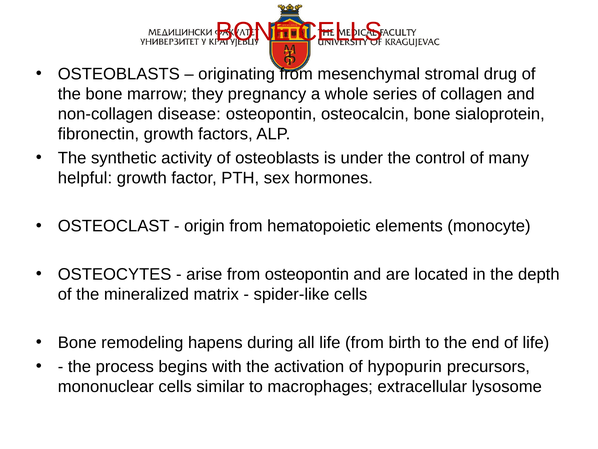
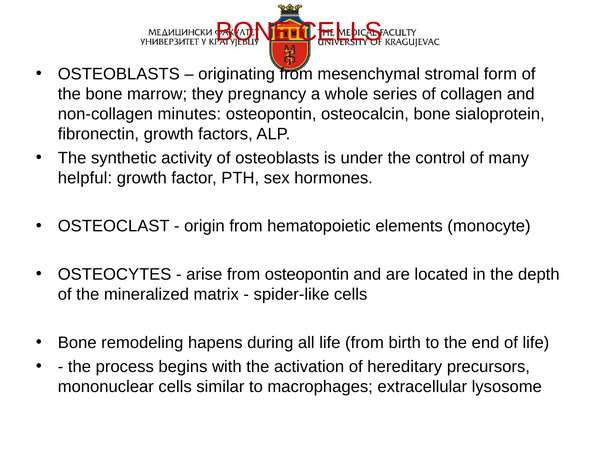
drug: drug -> form
disease: disease -> minutes
hypopurin: hypopurin -> hereditary
